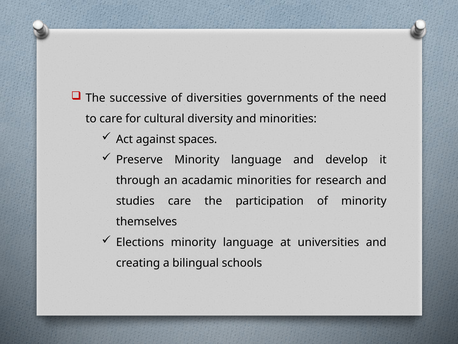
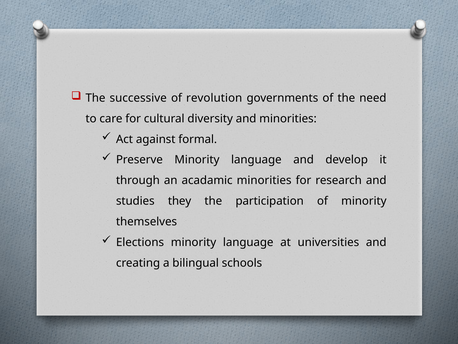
diversities: diversities -> revolution
spaces: spaces -> formal
studies care: care -> they
